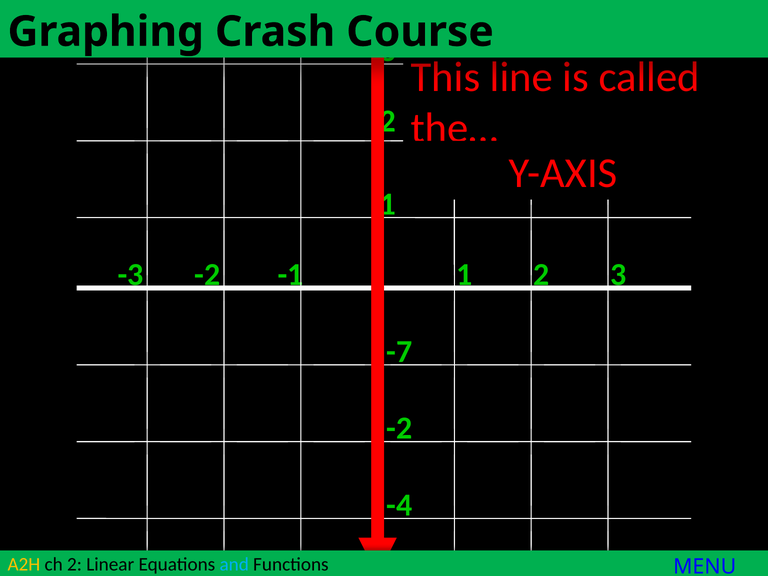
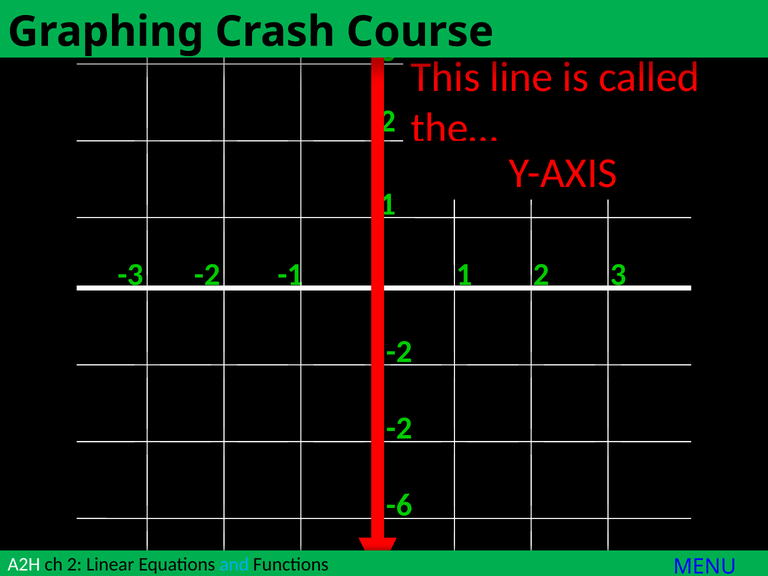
-7 at (399, 352): -7 -> -2
-4: -4 -> -6
A2H colour: yellow -> white
